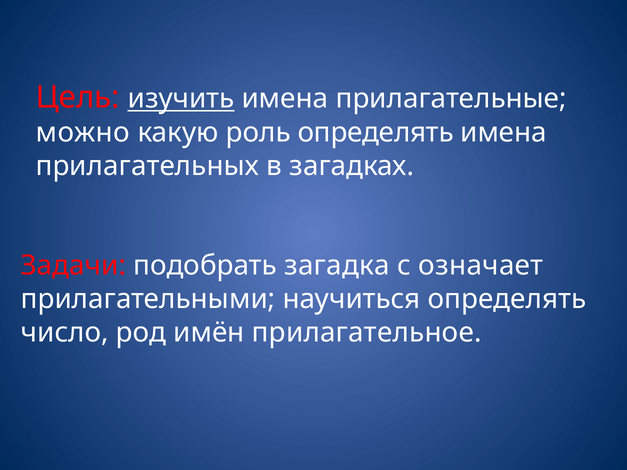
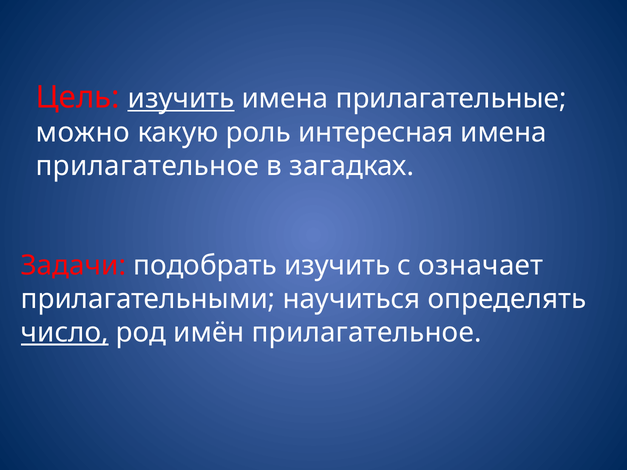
роль определять: определять -> интересная
прилагательных at (147, 166): прилагательных -> прилагательное
подобрать загадка: загадка -> изучить
число underline: none -> present
